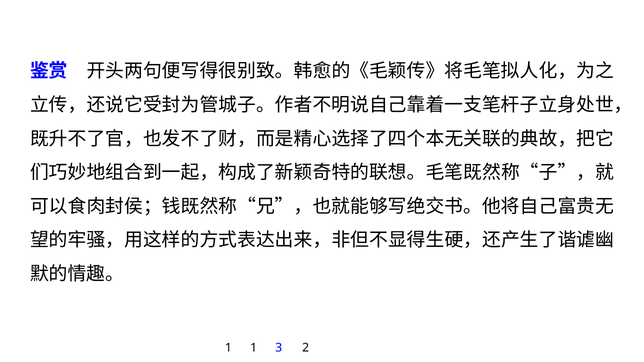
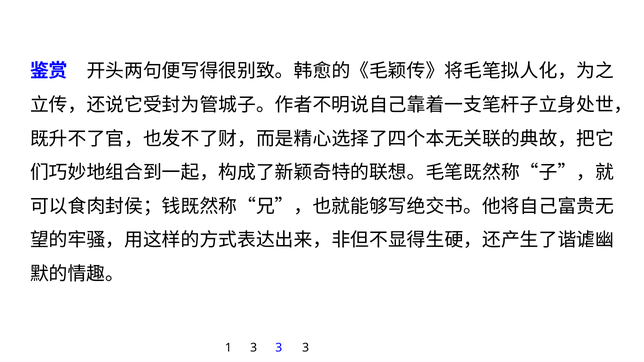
1 1: 1 -> 3
2 at (306, 348): 2 -> 3
